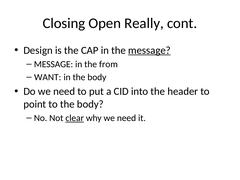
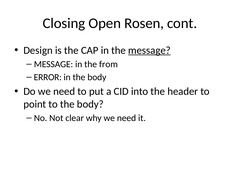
Really: Really -> Rosen
WANT: WANT -> ERROR
clear underline: present -> none
